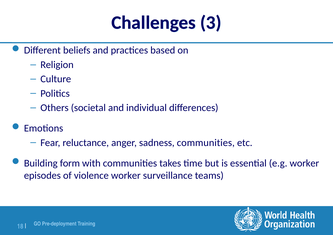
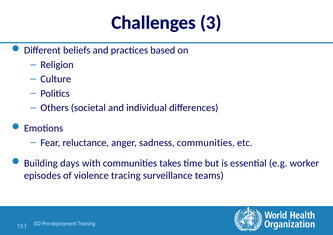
form: form -> days
violence worker: worker -> tracing
